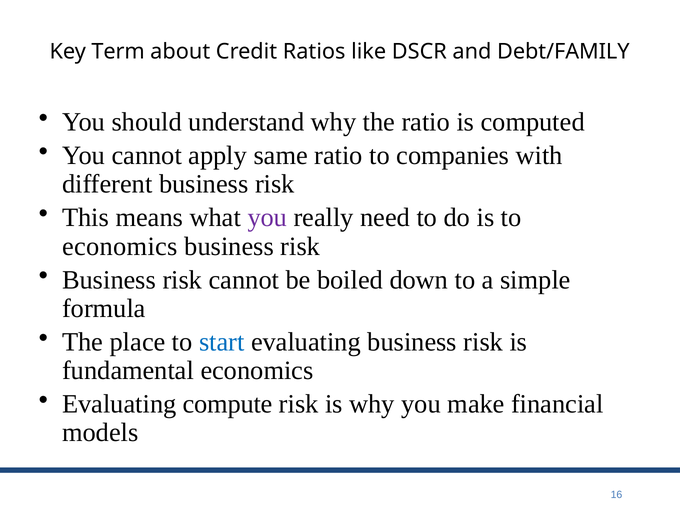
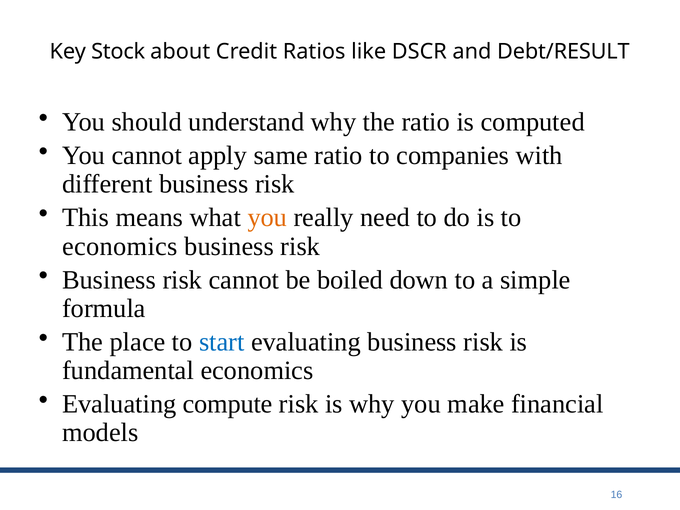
Term: Term -> Stock
Debt/FAMILY: Debt/FAMILY -> Debt/RESULT
you at (267, 218) colour: purple -> orange
